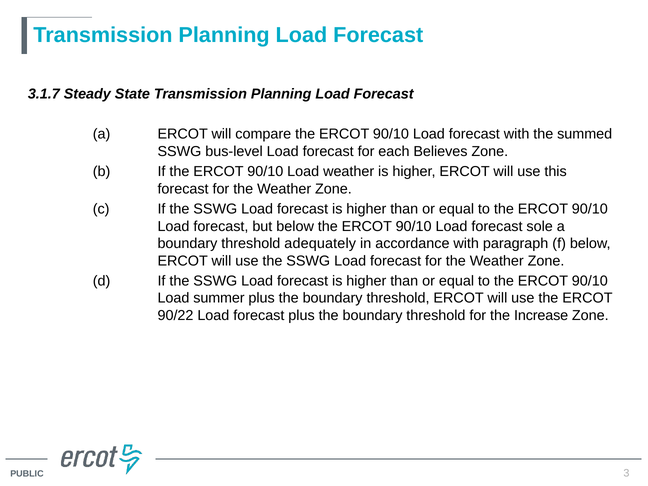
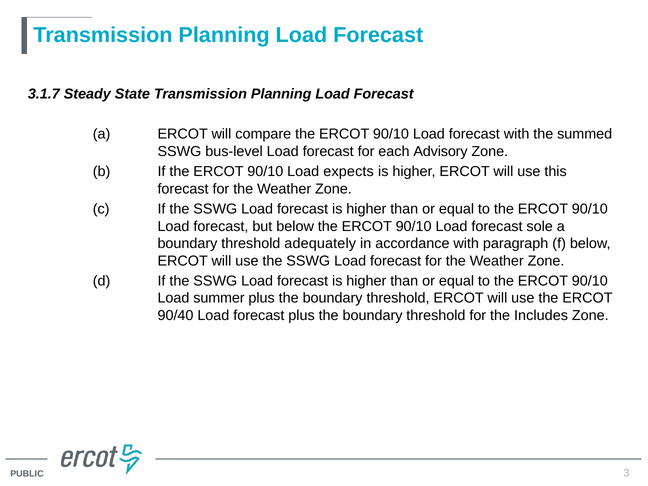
Believes: Believes -> Advisory
Load weather: weather -> expects
90/22: 90/22 -> 90/40
Increase: Increase -> Includes
